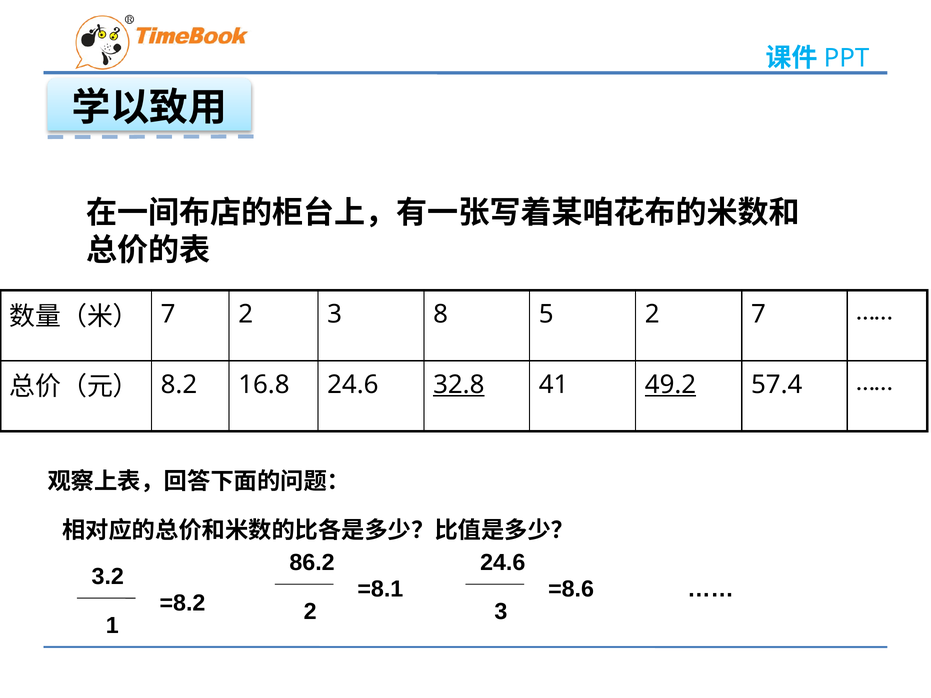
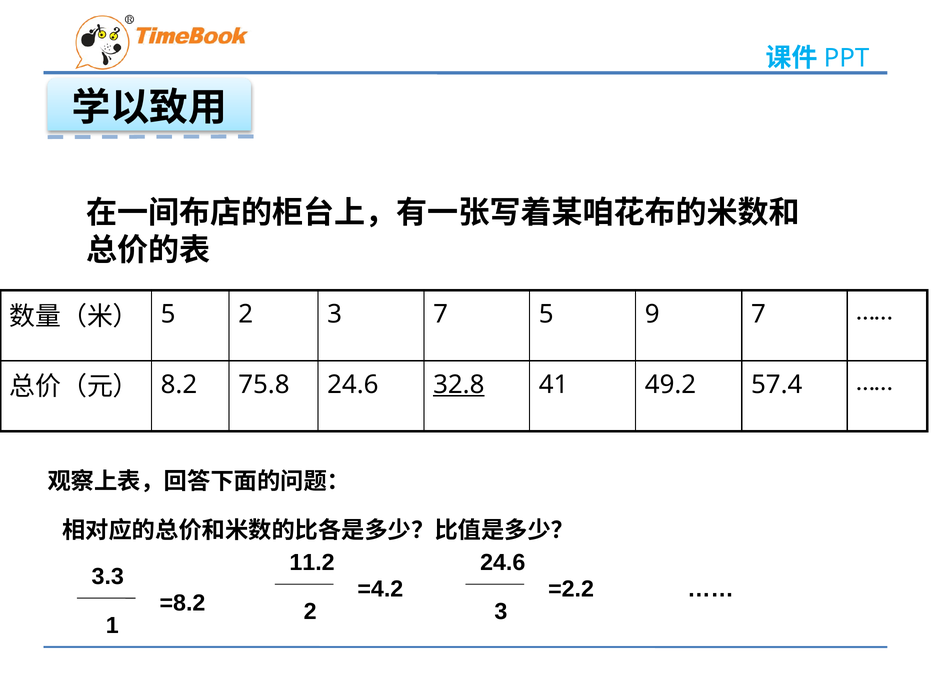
7 at (168, 314): 7 -> 5
3 8: 8 -> 7
5 2: 2 -> 9
16.8: 16.8 -> 75.8
49.2 underline: present -> none
86.2: 86.2 -> 11.2
3.2: 3.2 -> 3.3
=8.1: =8.1 -> =4.2
=8.6: =8.6 -> =2.2
